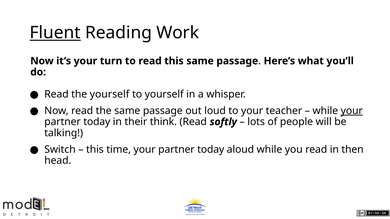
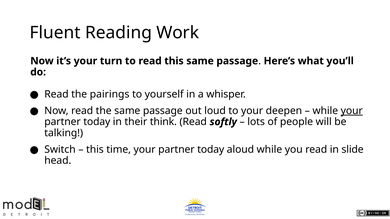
Fluent underline: present -> none
the yourself: yourself -> pairings
teacher: teacher -> deepen
then: then -> slide
